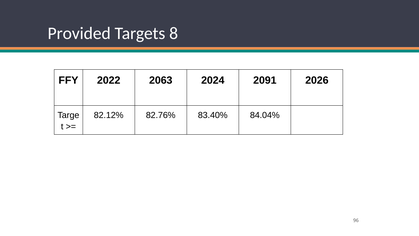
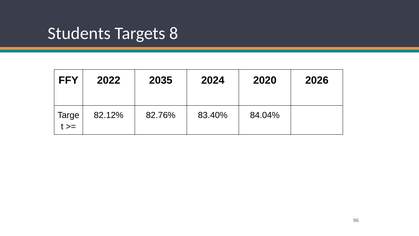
Provided: Provided -> Students
2063: 2063 -> 2035
2091: 2091 -> 2020
